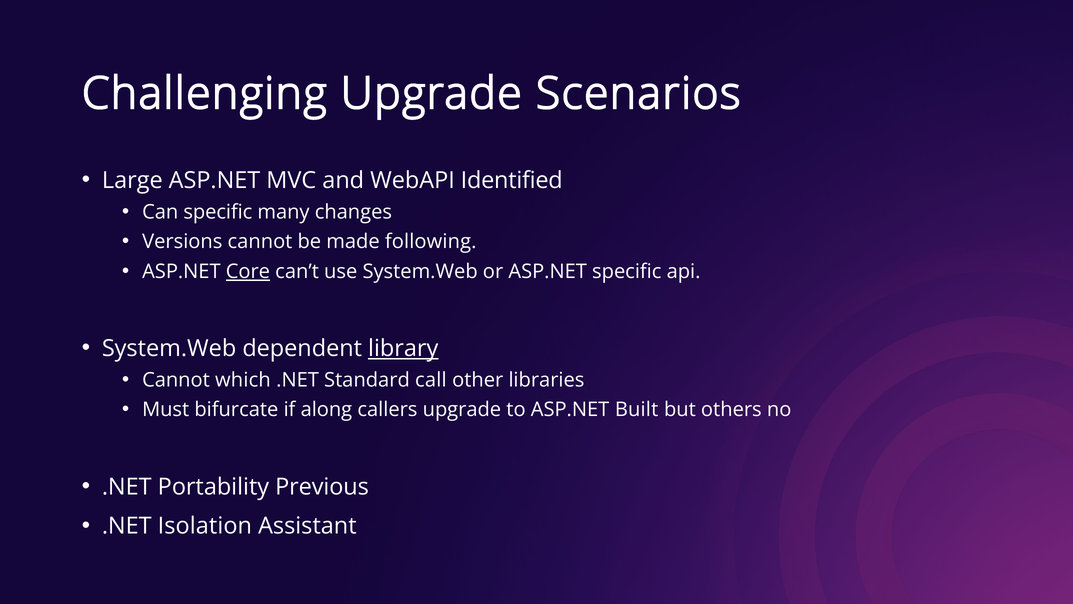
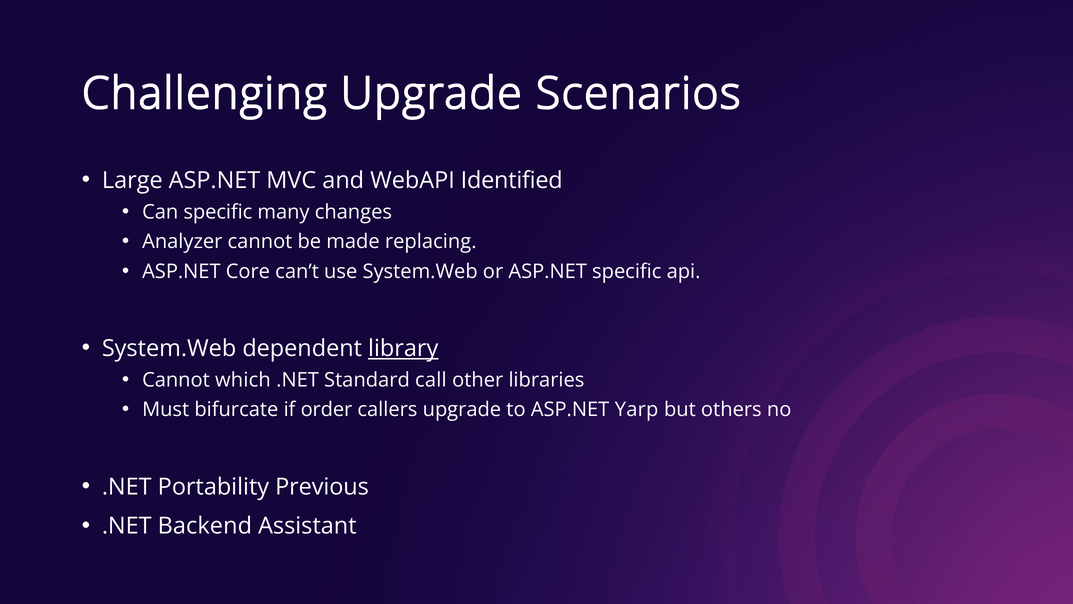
Versions: Versions -> Analyzer
following: following -> replacing
Core underline: present -> none
along: along -> order
Built: Built -> Yarp
Isolation: Isolation -> Backend
